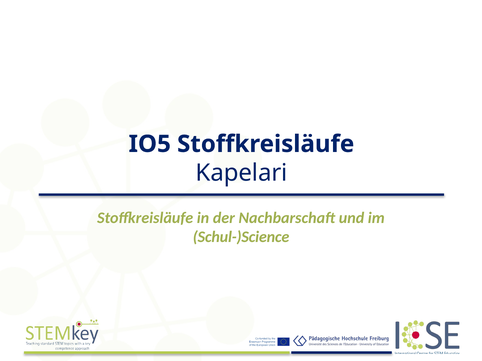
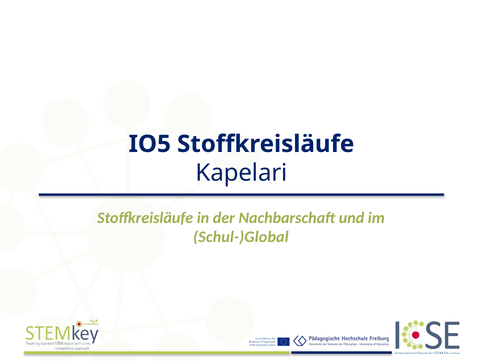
Schul-)Science: Schul-)Science -> Schul-)Global
